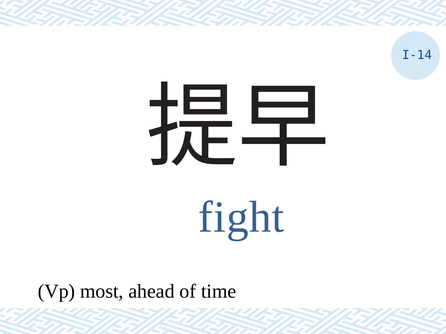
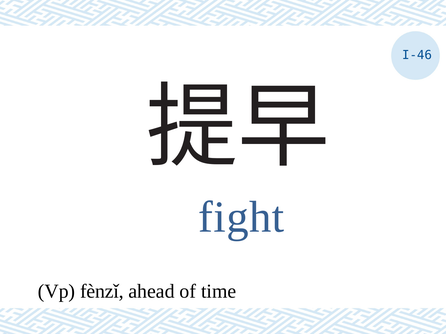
I-14: I-14 -> I-46
most: most -> fènzǐ
